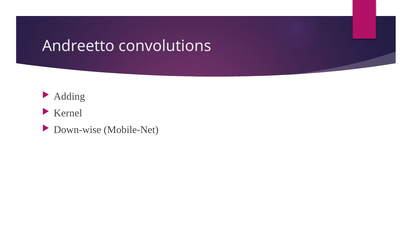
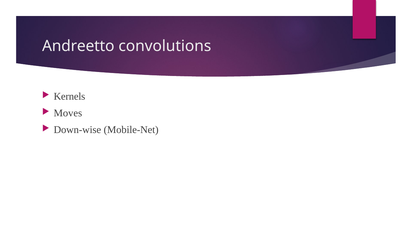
Adding: Adding -> Kernels
Kernel: Kernel -> Moves
